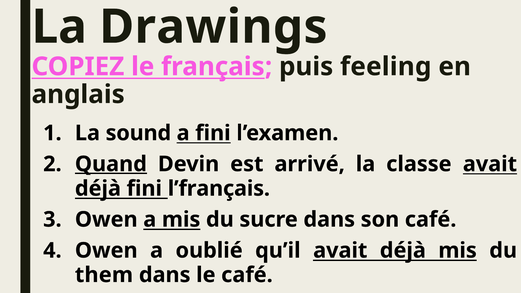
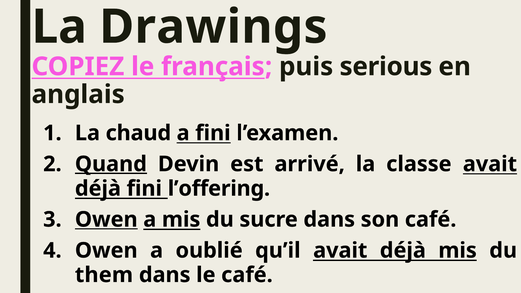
feeling: feeling -> serious
sound: sound -> chaud
l’français: l’français -> l’offering
Owen at (106, 220) underline: none -> present
